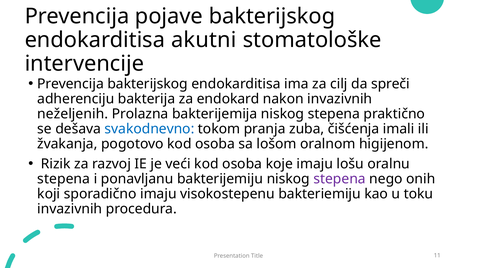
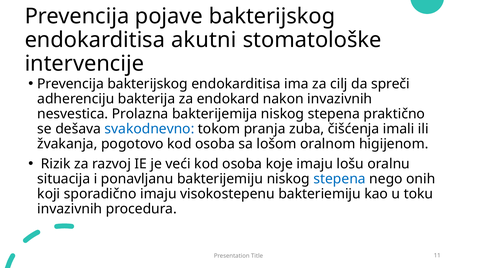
neželjenih: neželjenih -> nesvestica
stepena at (64, 179): stepena -> situacija
stepena at (340, 179) colour: purple -> blue
